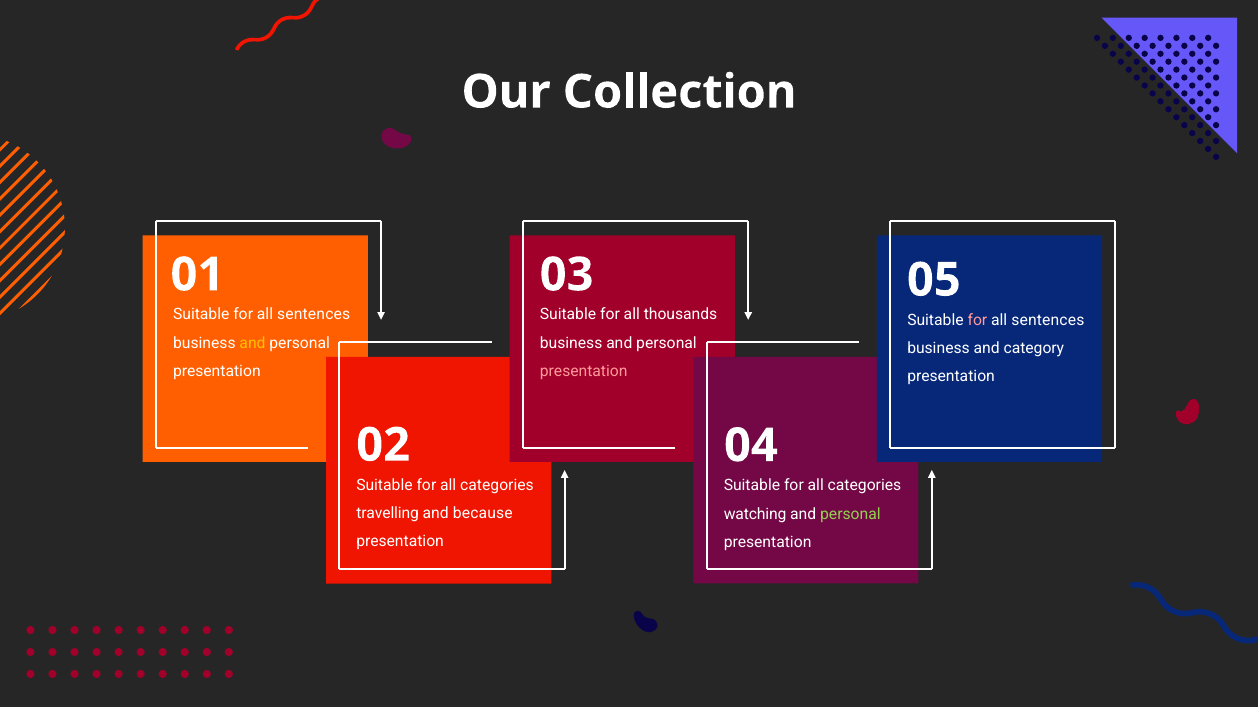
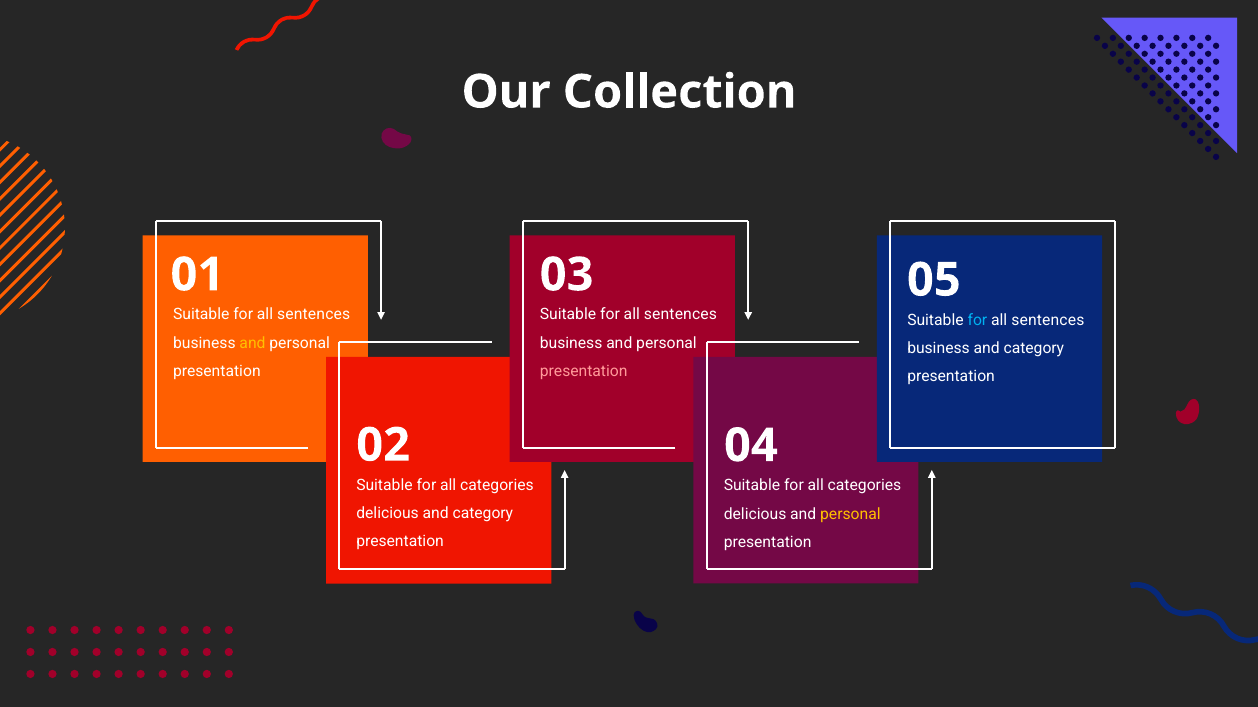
thousands at (681, 315): thousands -> sentences
for at (977, 320) colour: pink -> light blue
travelling at (388, 514): travelling -> delicious
because at (483, 514): because -> category
watching at (755, 514): watching -> delicious
personal at (850, 514) colour: light green -> yellow
